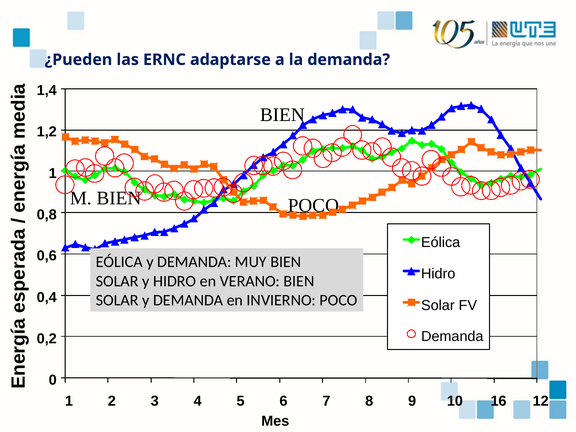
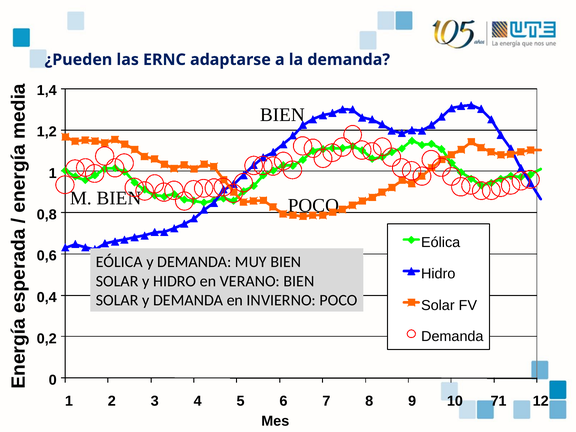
16: 16 -> 71
